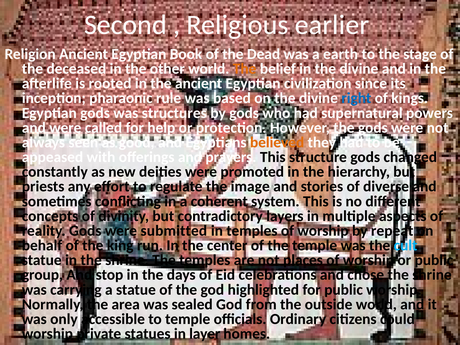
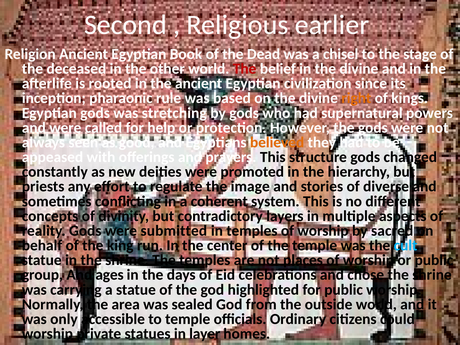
earth: earth -> chisel
The at (245, 69) colour: orange -> red
right colour: blue -> orange
structures: structures -> stretching
repeat: repeat -> sacred
stop: stop -> ages
